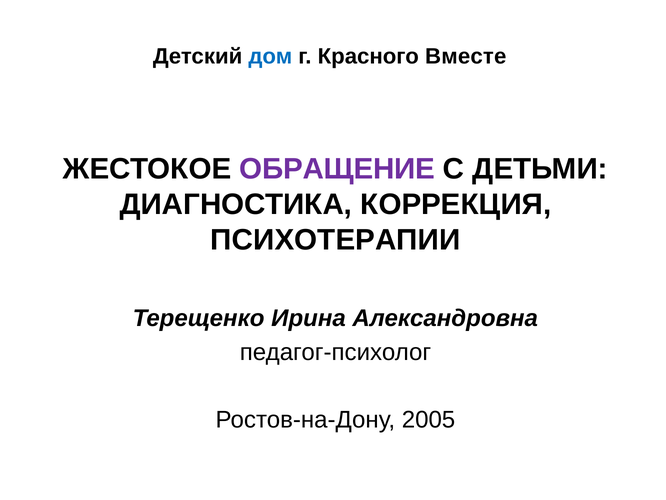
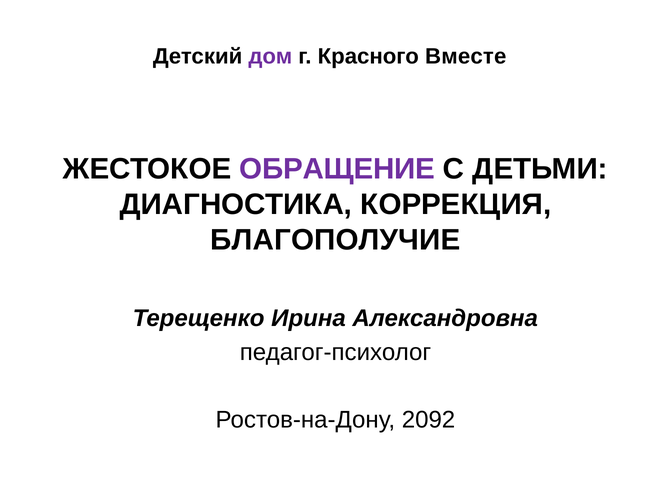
дом colour: blue -> purple
ПСИХОТЕРАПИИ: ПСИХОТЕРАПИИ -> БЛАГОПОЛУЧИЕ
2005: 2005 -> 2092
